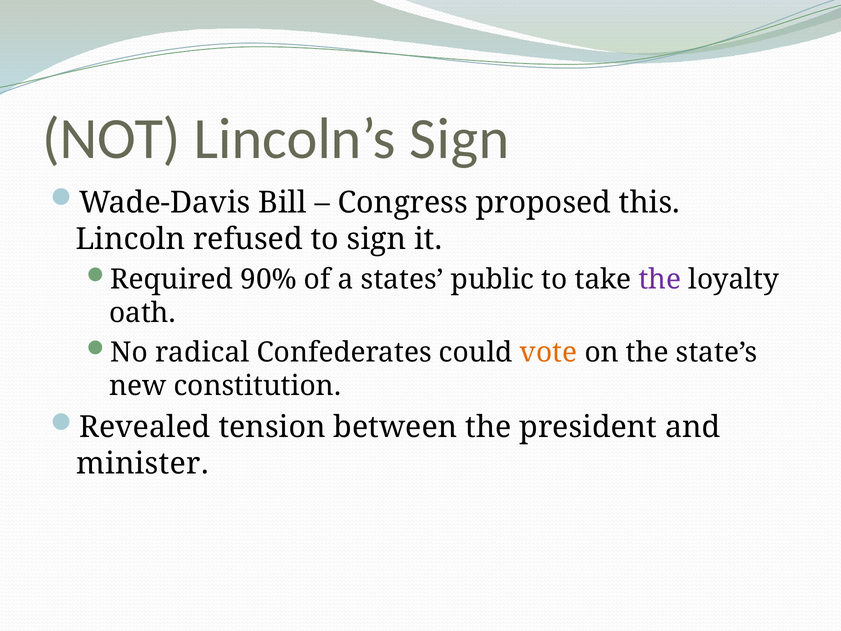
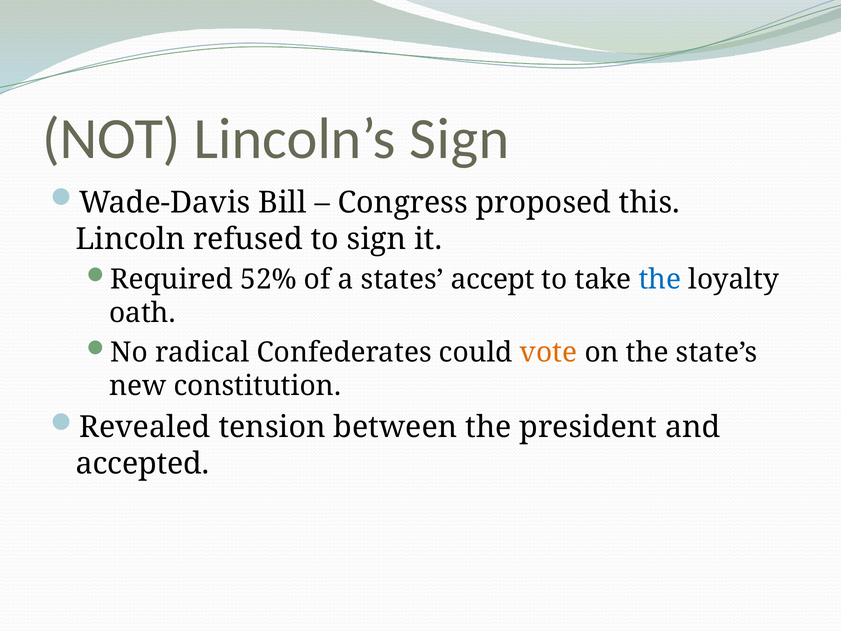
90%: 90% -> 52%
public: public -> accept
the at (660, 279) colour: purple -> blue
minister: minister -> accepted
